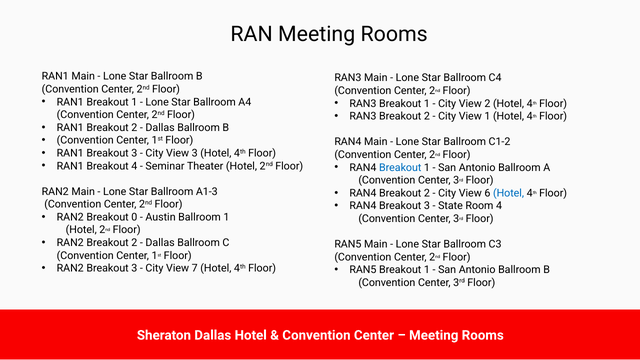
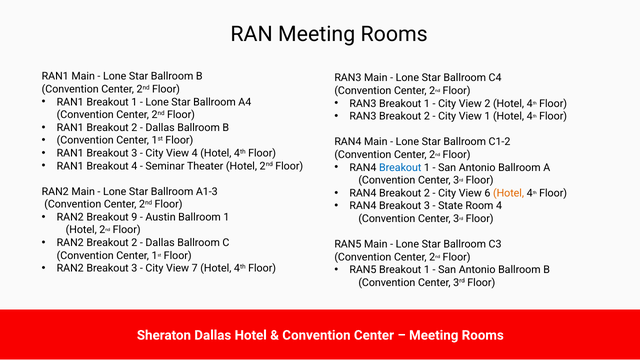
View 3: 3 -> 4
Hotel at (509, 193) colour: blue -> orange
0: 0 -> 9
